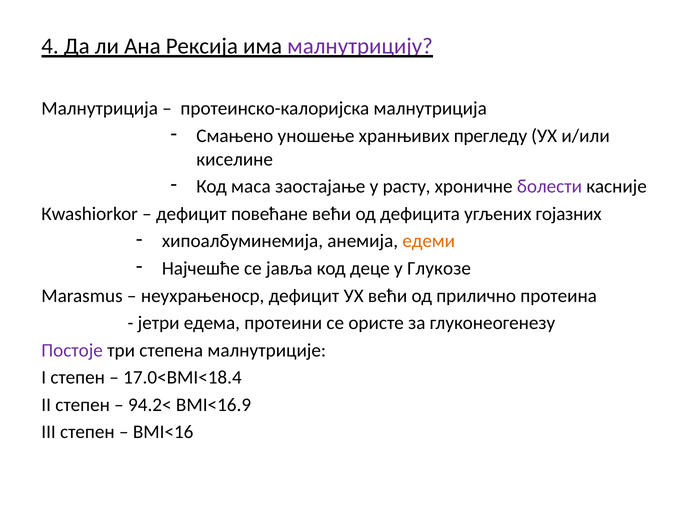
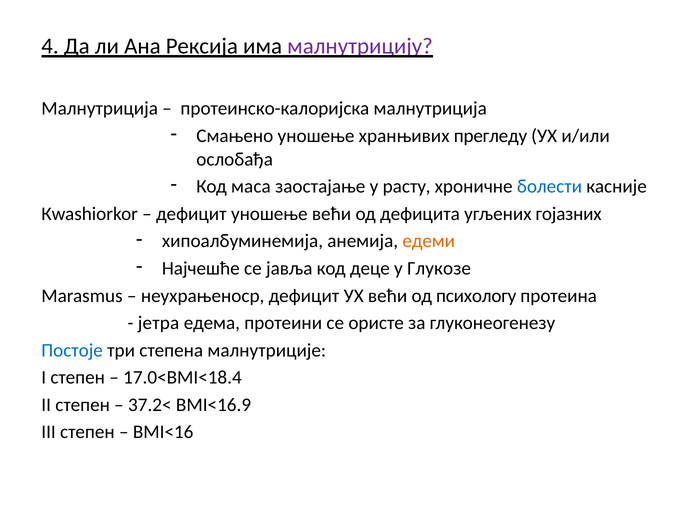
киселине: киселине -> ослобађа
болести colour: purple -> blue
дефицит повећане: повећане -> уношење
прилично: прилично -> психологу
јетри: јетри -> јетра
Постоје colour: purple -> blue
94.2<: 94.2< -> 37.2<
